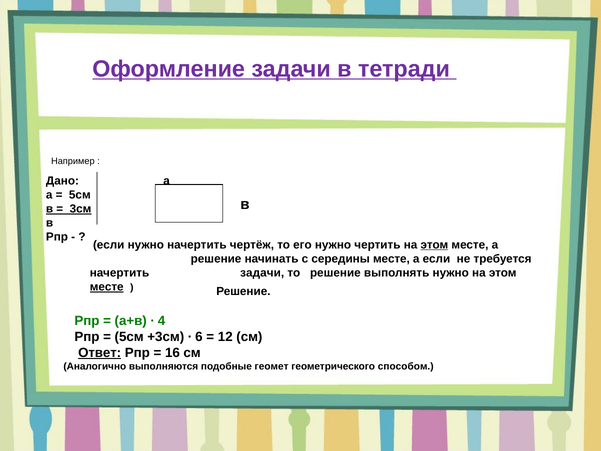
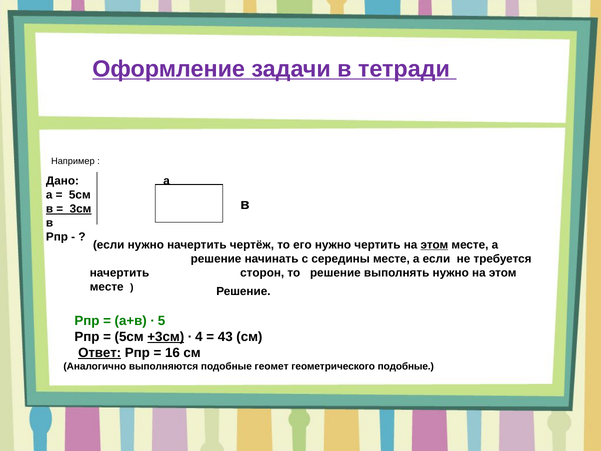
начертить задачи: задачи -> сторон
месте at (107, 287) underline: present -> none
4: 4 -> 5
+3см underline: none -> present
6: 6 -> 4
12: 12 -> 43
геометрического способом: способом -> подобные
